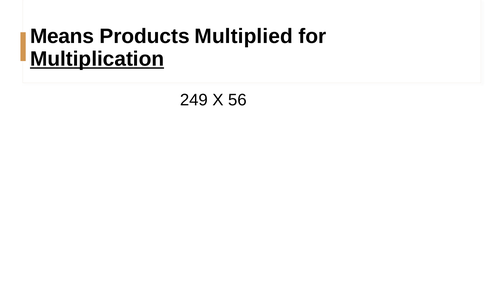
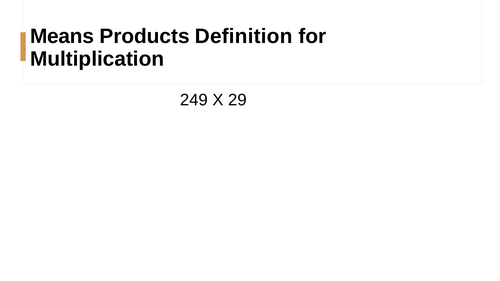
Multiplied: Multiplied -> Definition
Multiplication underline: present -> none
56: 56 -> 29
